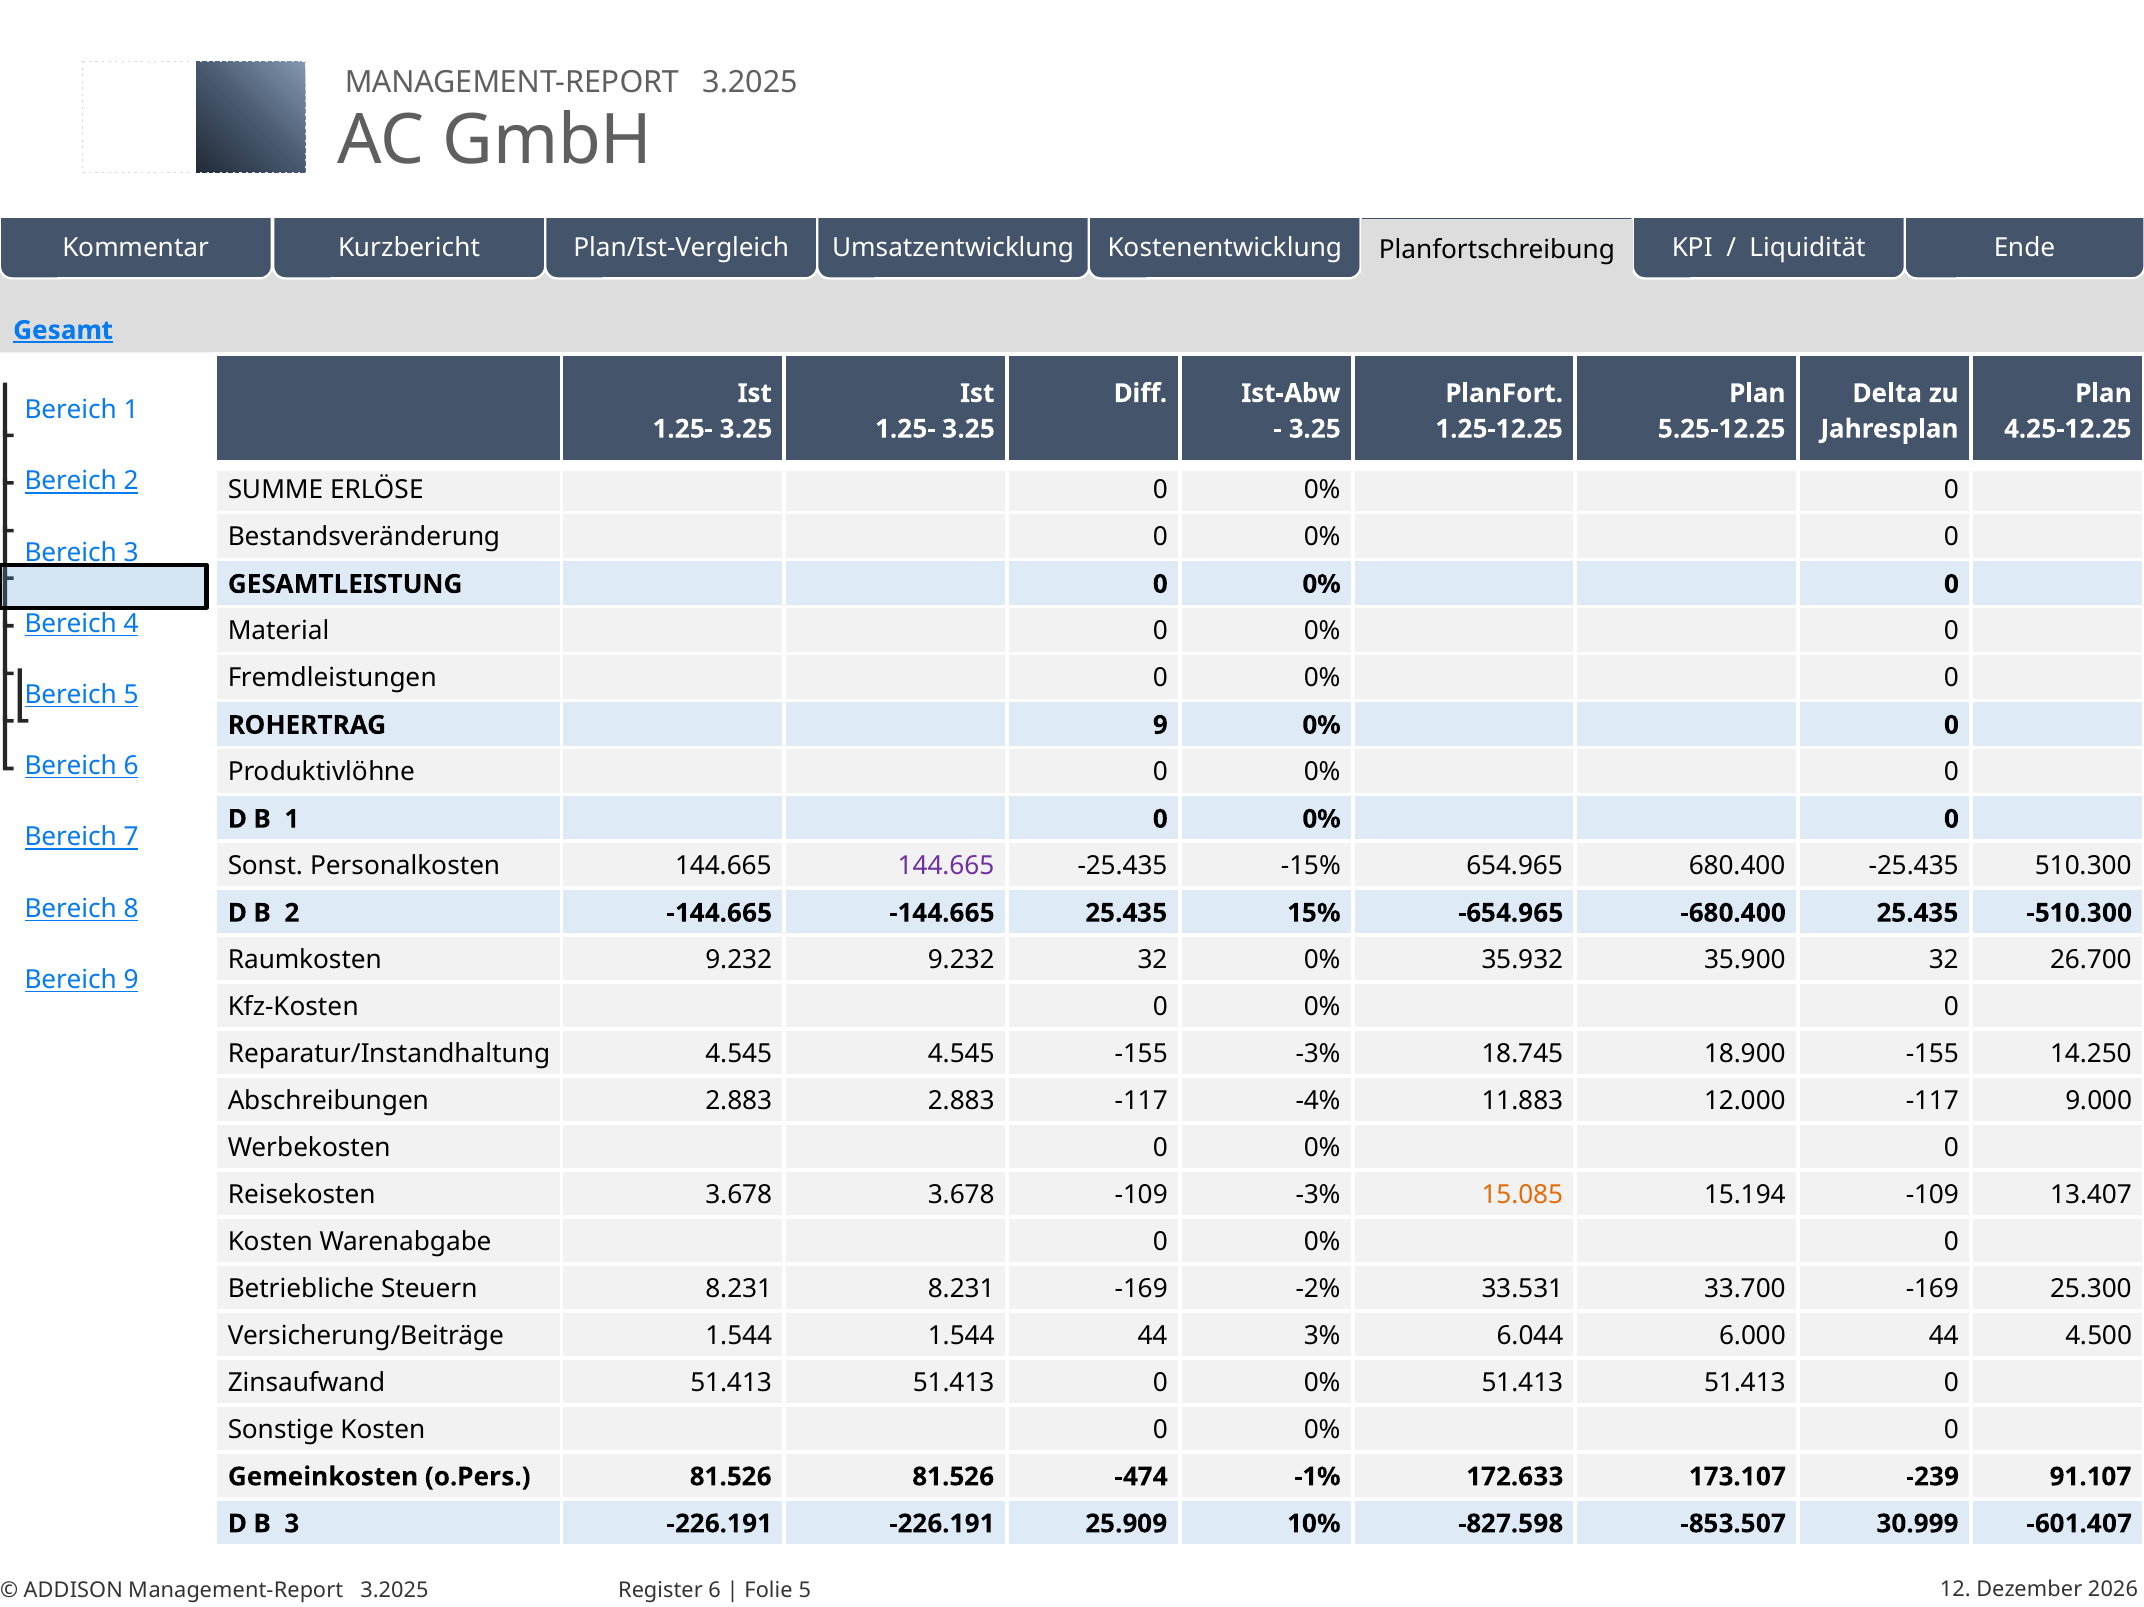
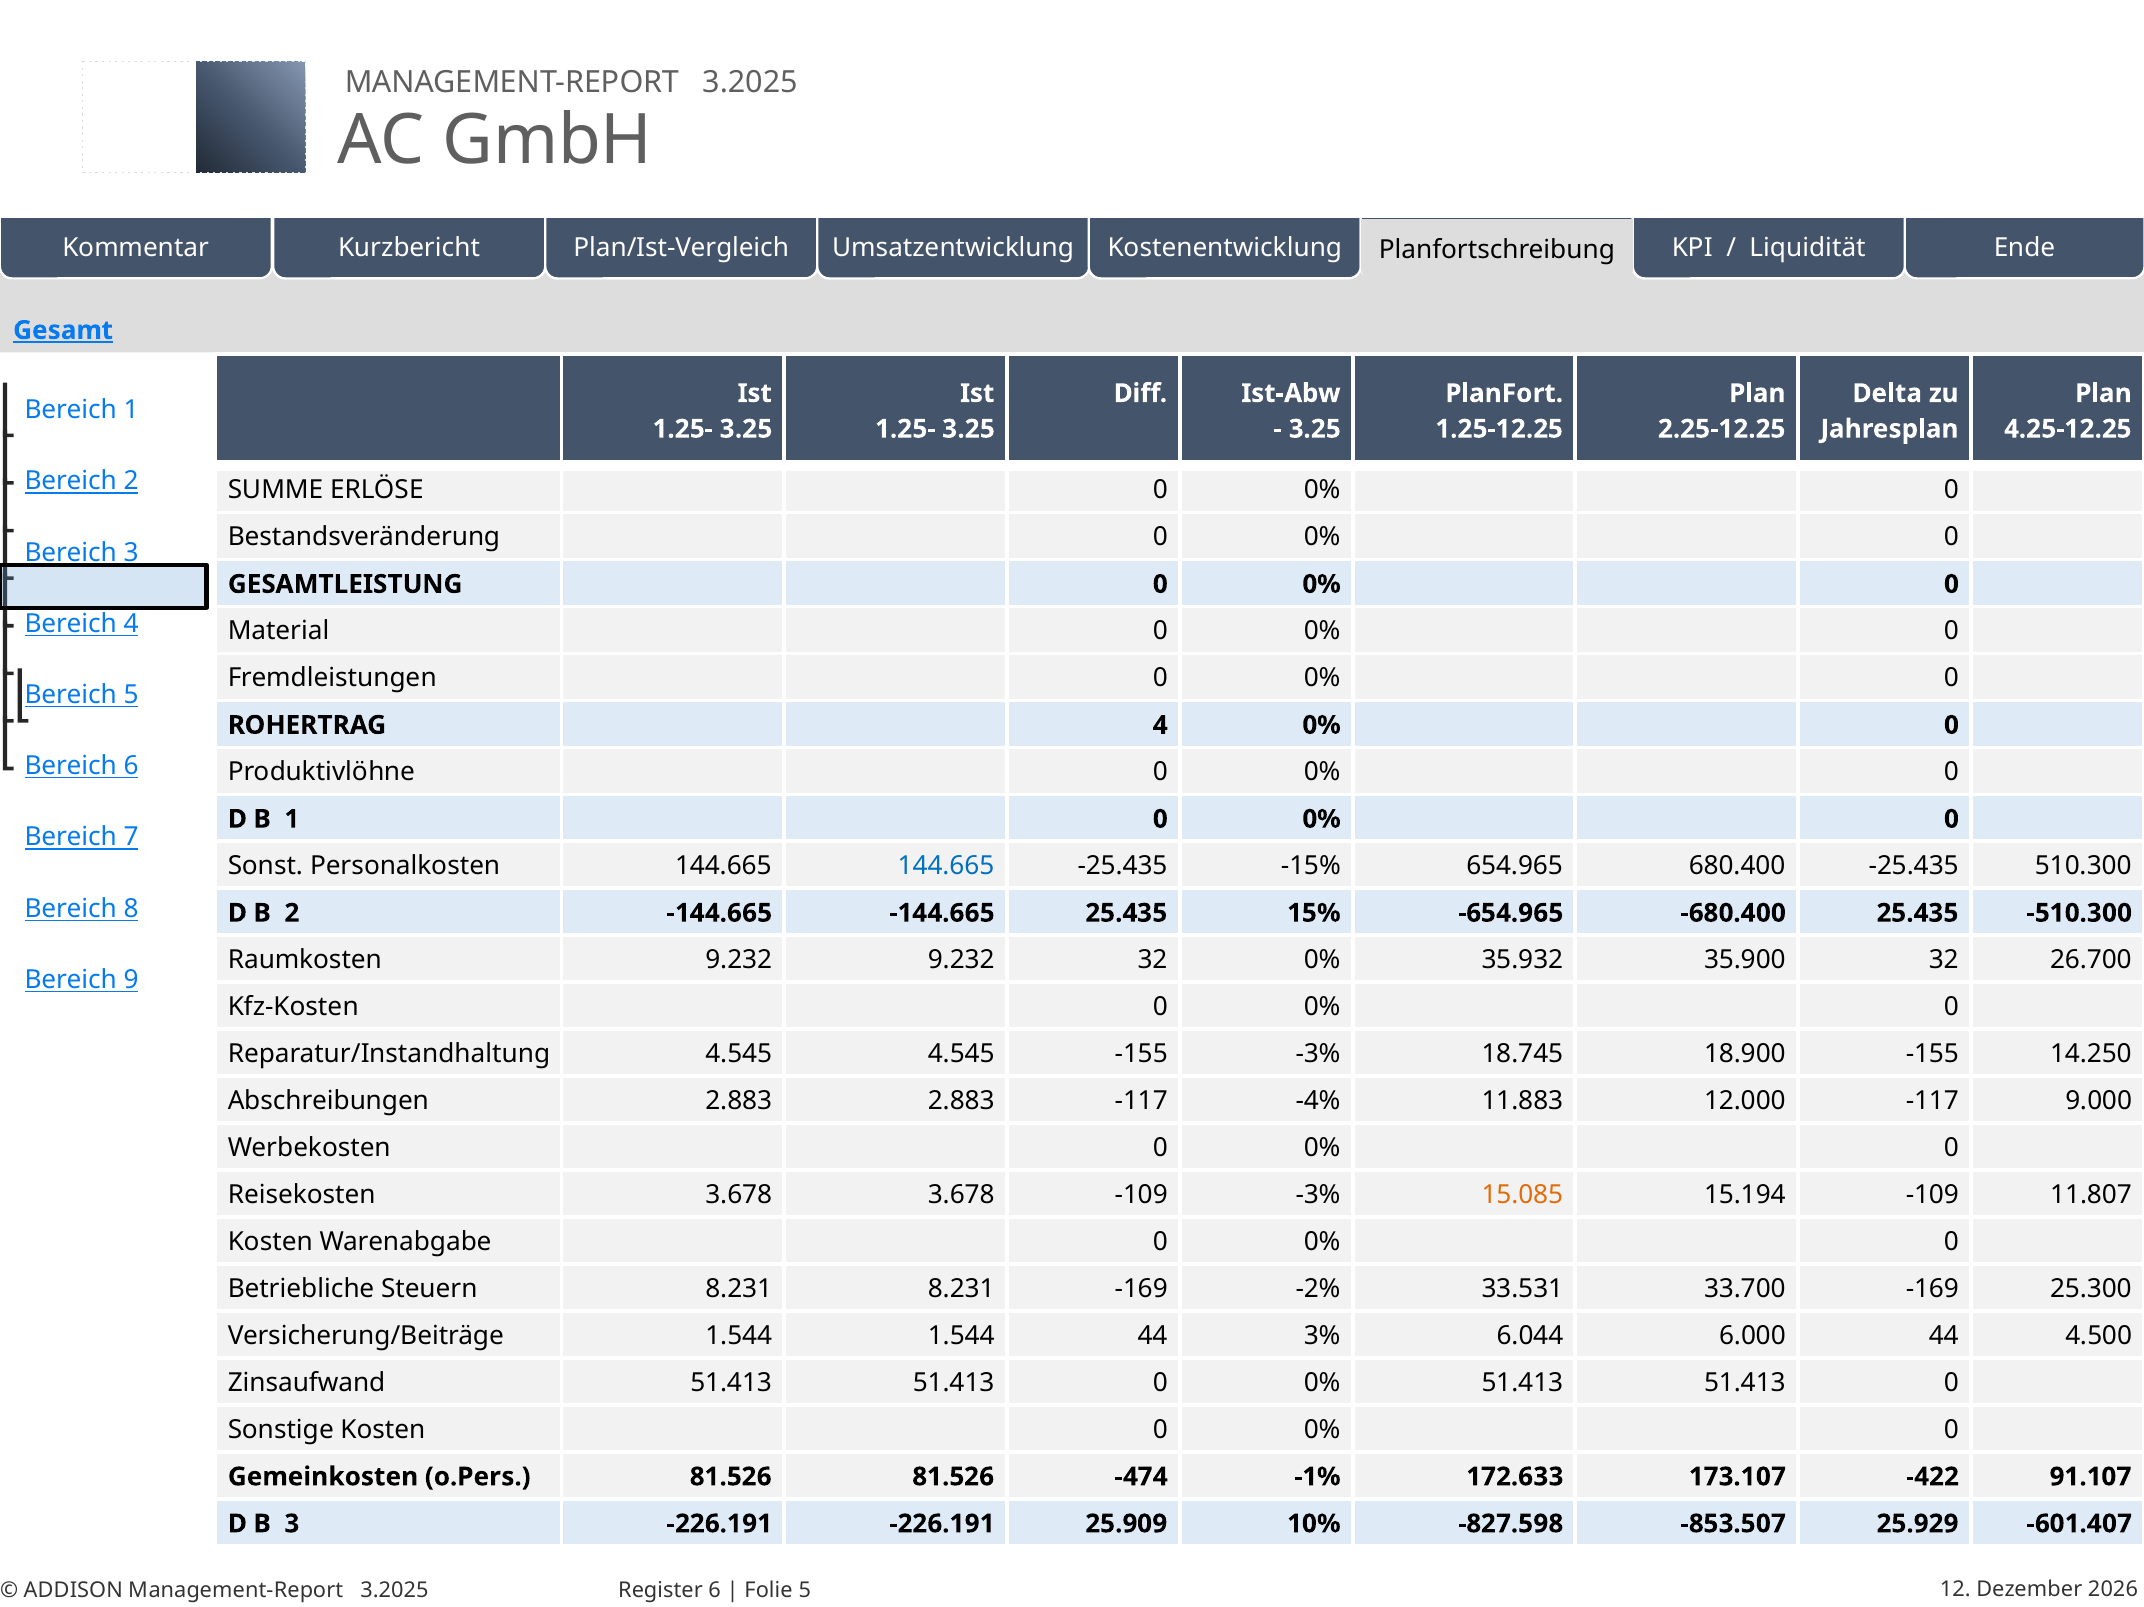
5.25-12.25: 5.25-12.25 -> 2.25-12.25
ROHERTRAG 9: 9 -> 4
144.665 at (946, 866) colour: purple -> blue
13.407: 13.407 -> 11.807
-239: -239 -> -422
30.999: 30.999 -> 25.929
